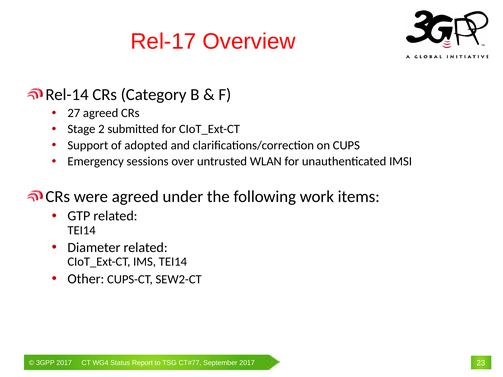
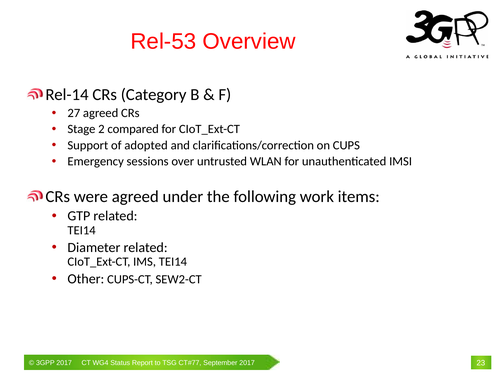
Rel-17: Rel-17 -> Rel-53
submitted: submitted -> compared
